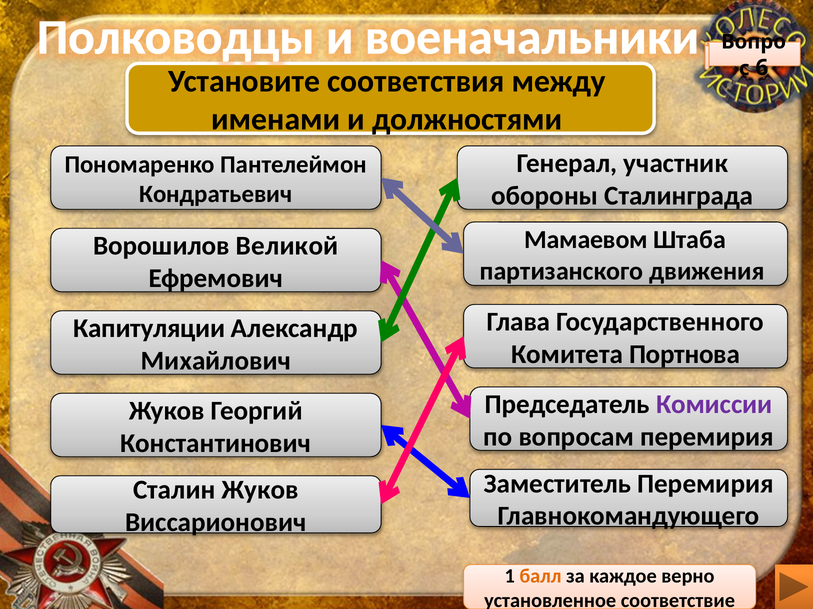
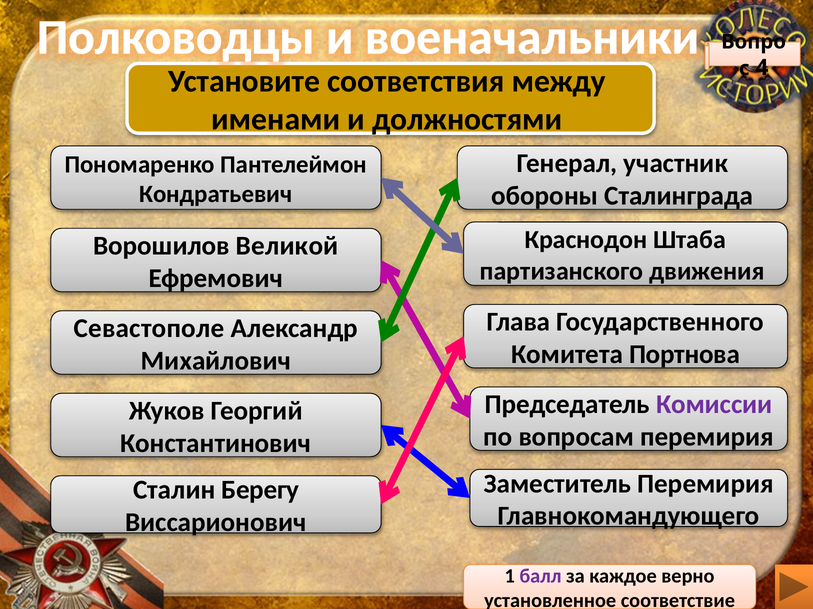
6: 6 -> 4
Мамаевом: Мамаевом -> Краснодон
Капитуляции: Капитуляции -> Севастополе
Сталин Жуков: Жуков -> Берегу
балл colour: orange -> purple
